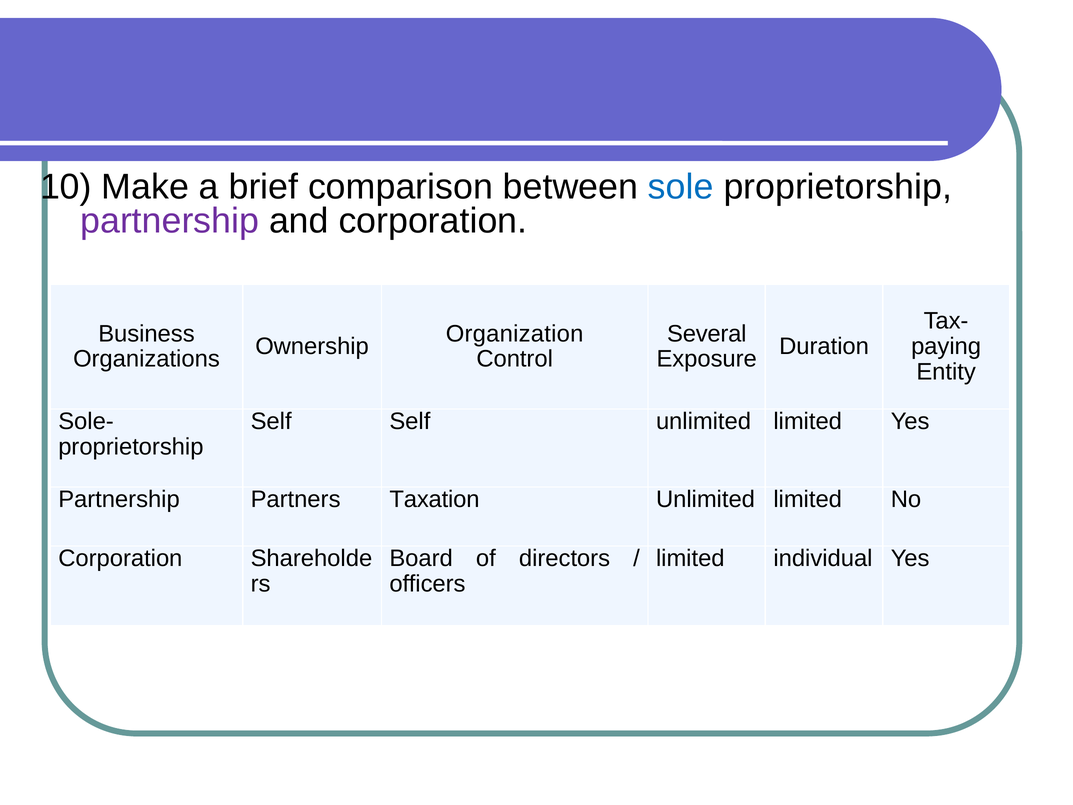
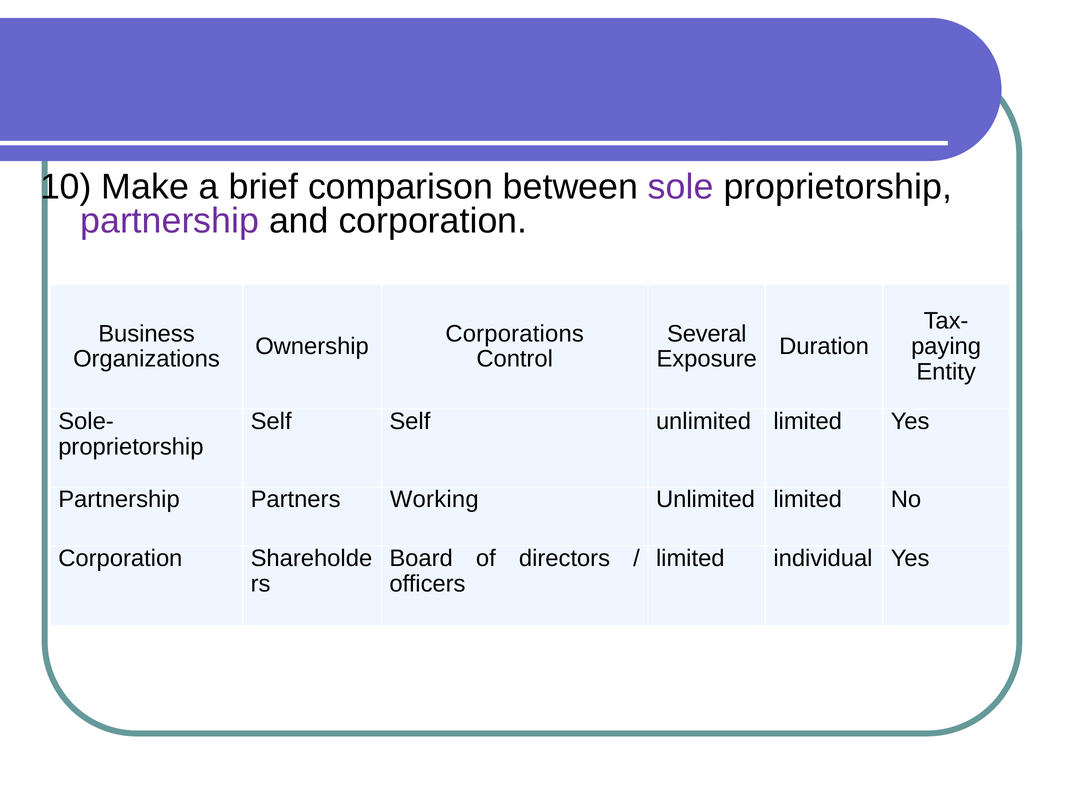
sole colour: blue -> purple
Organization: Organization -> Corporations
Taxation: Taxation -> Working
